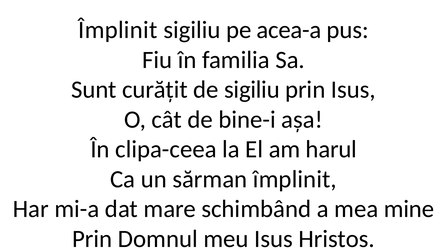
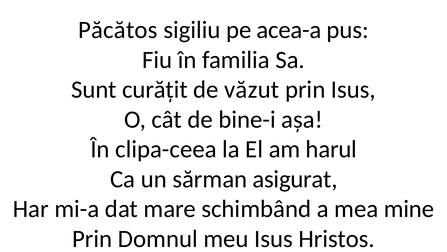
Împlinit at (118, 30): Împlinit -> Păcătos
de sigiliu: sigiliu -> văzut
sărman împlinit: împlinit -> asigurat
